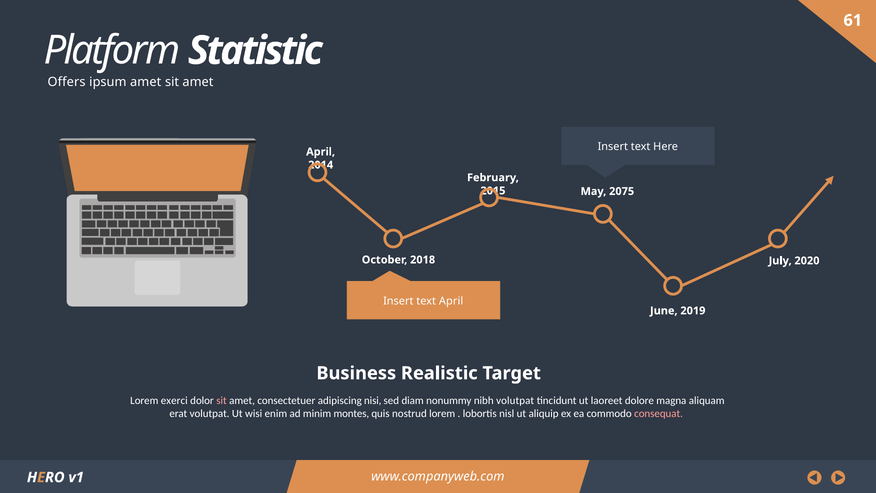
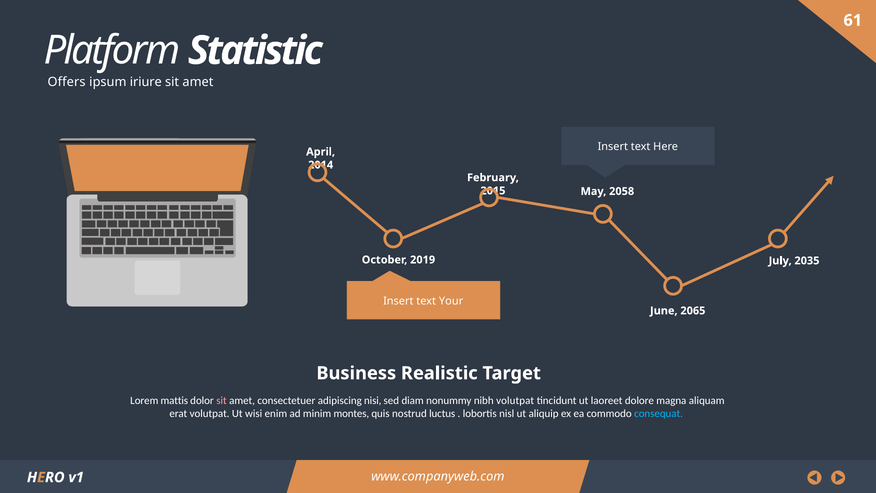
ipsum amet: amet -> iriure
2075: 2075 -> 2058
2018: 2018 -> 2019
2020: 2020 -> 2035
text April: April -> Your
2019: 2019 -> 2065
exerci: exerci -> mattis
nostrud lorem: lorem -> luctus
consequat colour: pink -> light blue
